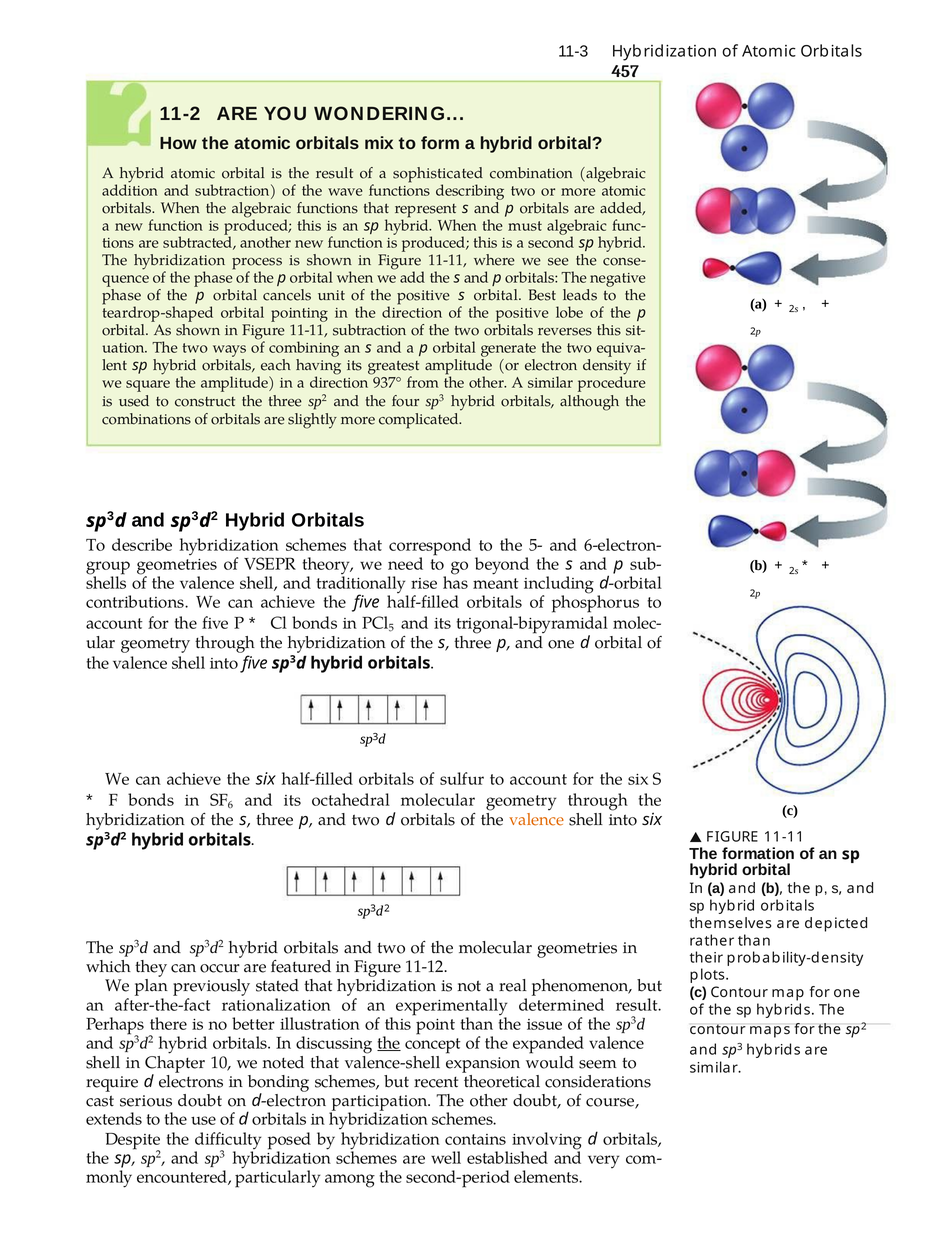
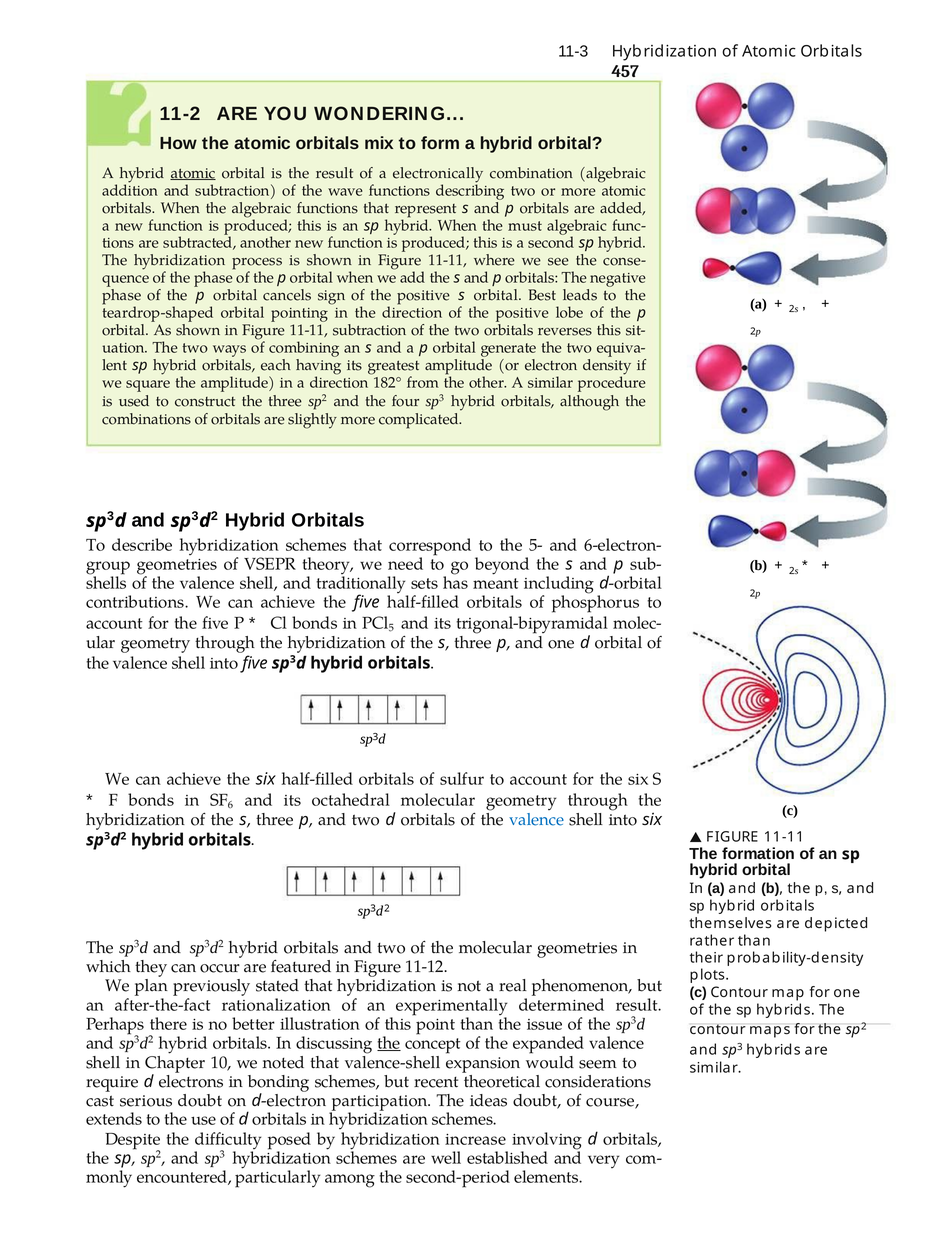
atomic at (193, 173) underline: none -> present
sophisticated: sophisticated -> electronically
unit: unit -> sign
937°: 937° -> 182°
rise: rise -> sets
valence at (537, 820) colour: orange -> blue
participation The other: other -> ideas
contains: contains -> increase
